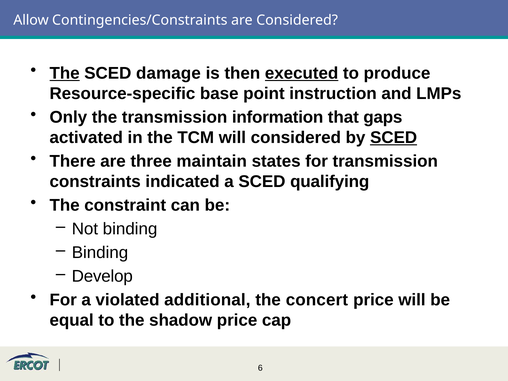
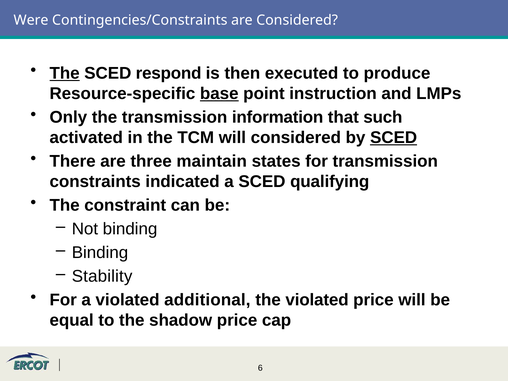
Allow: Allow -> Were
damage: damage -> respond
executed underline: present -> none
base underline: none -> present
gaps: gaps -> such
Develop: Develop -> Stability
the concert: concert -> violated
